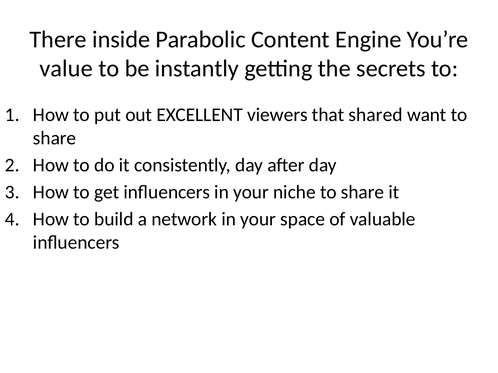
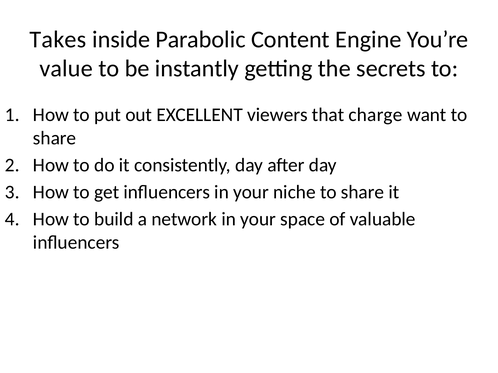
There: There -> Takes
shared: shared -> charge
